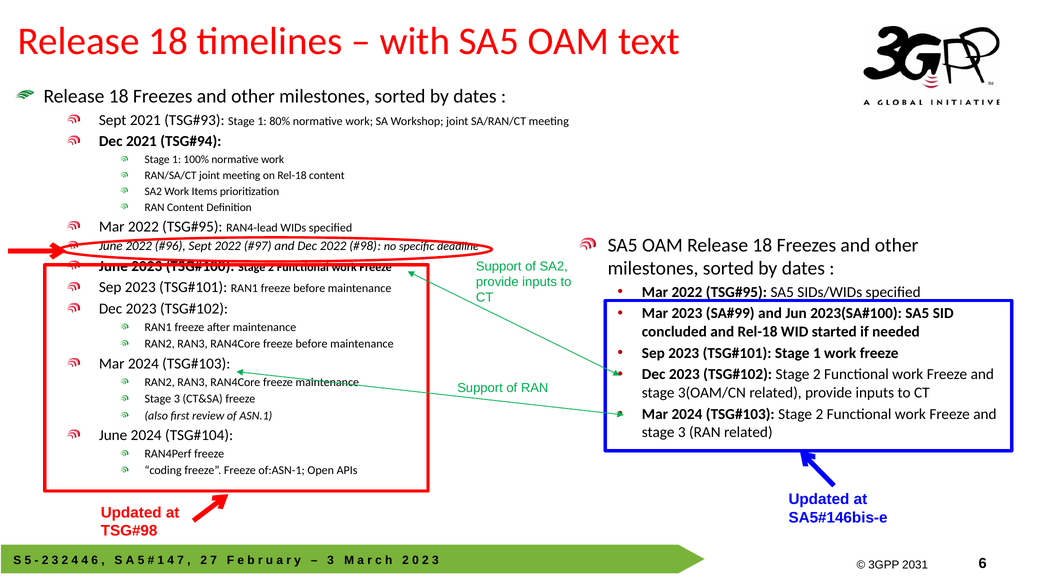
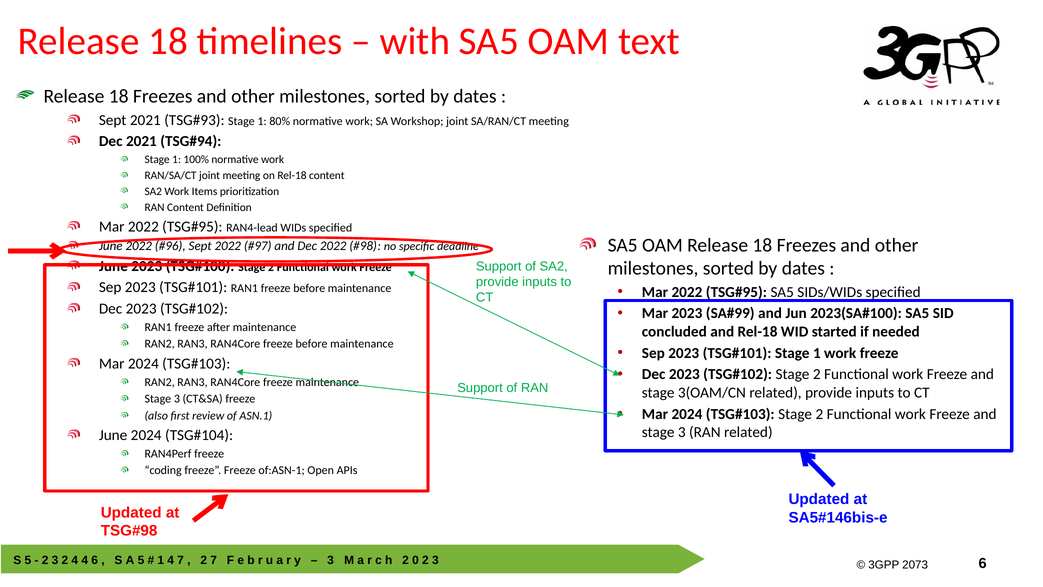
2031: 2031 -> 2073
